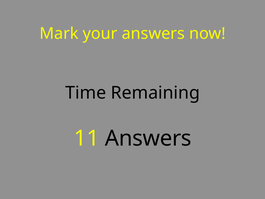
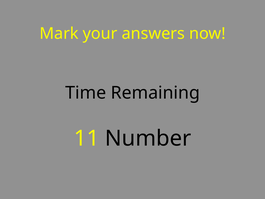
11 Answers: Answers -> Number
